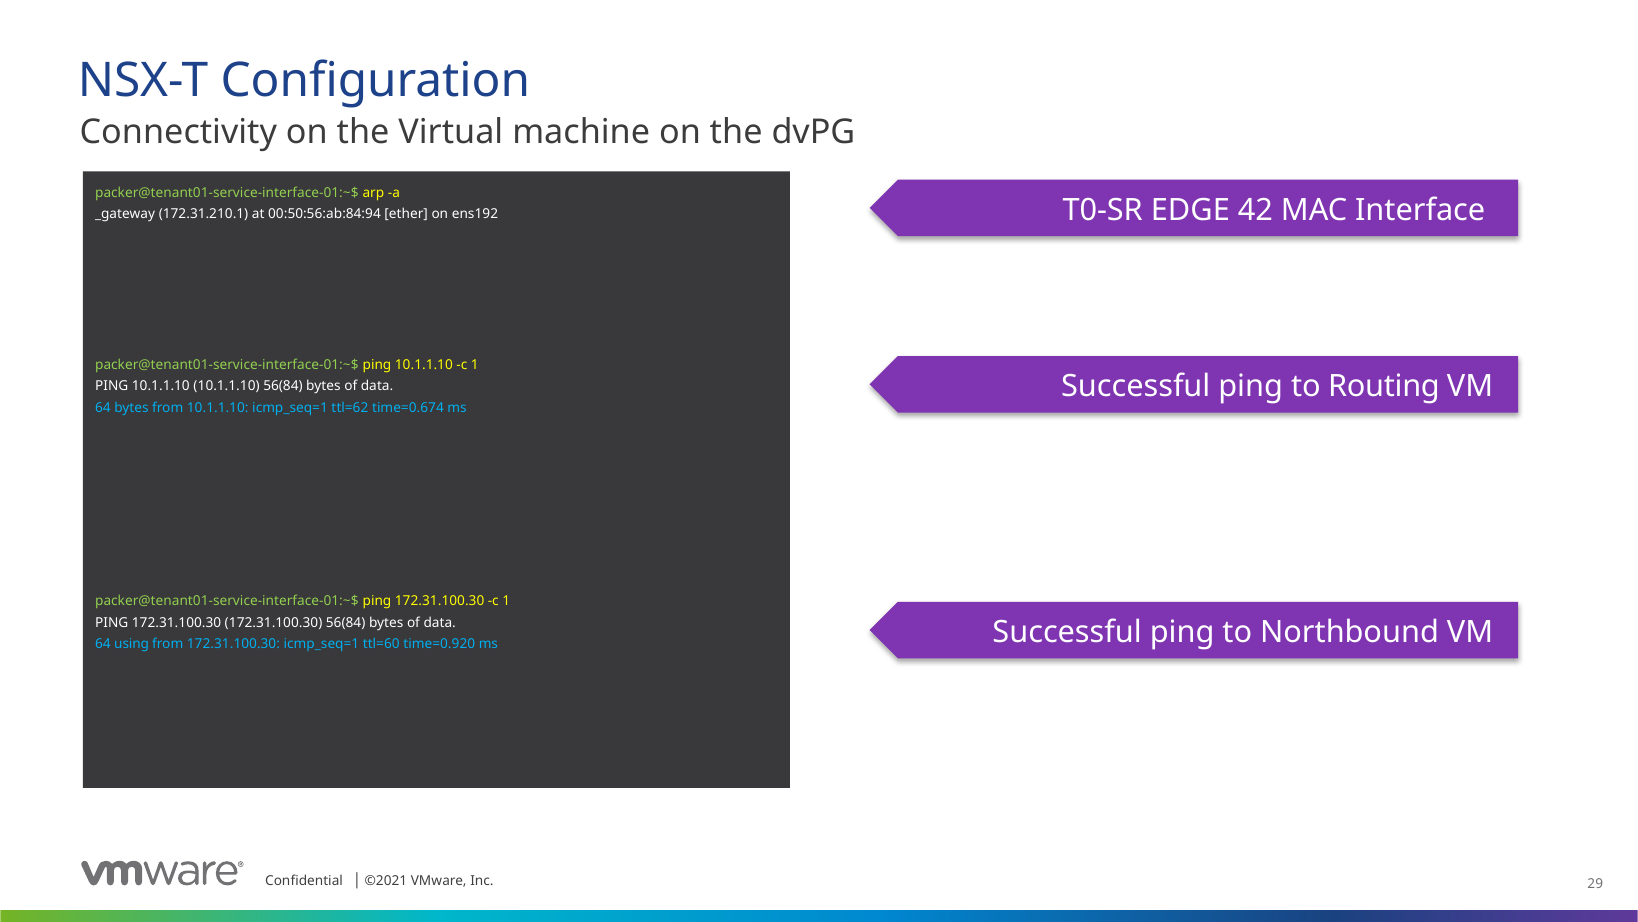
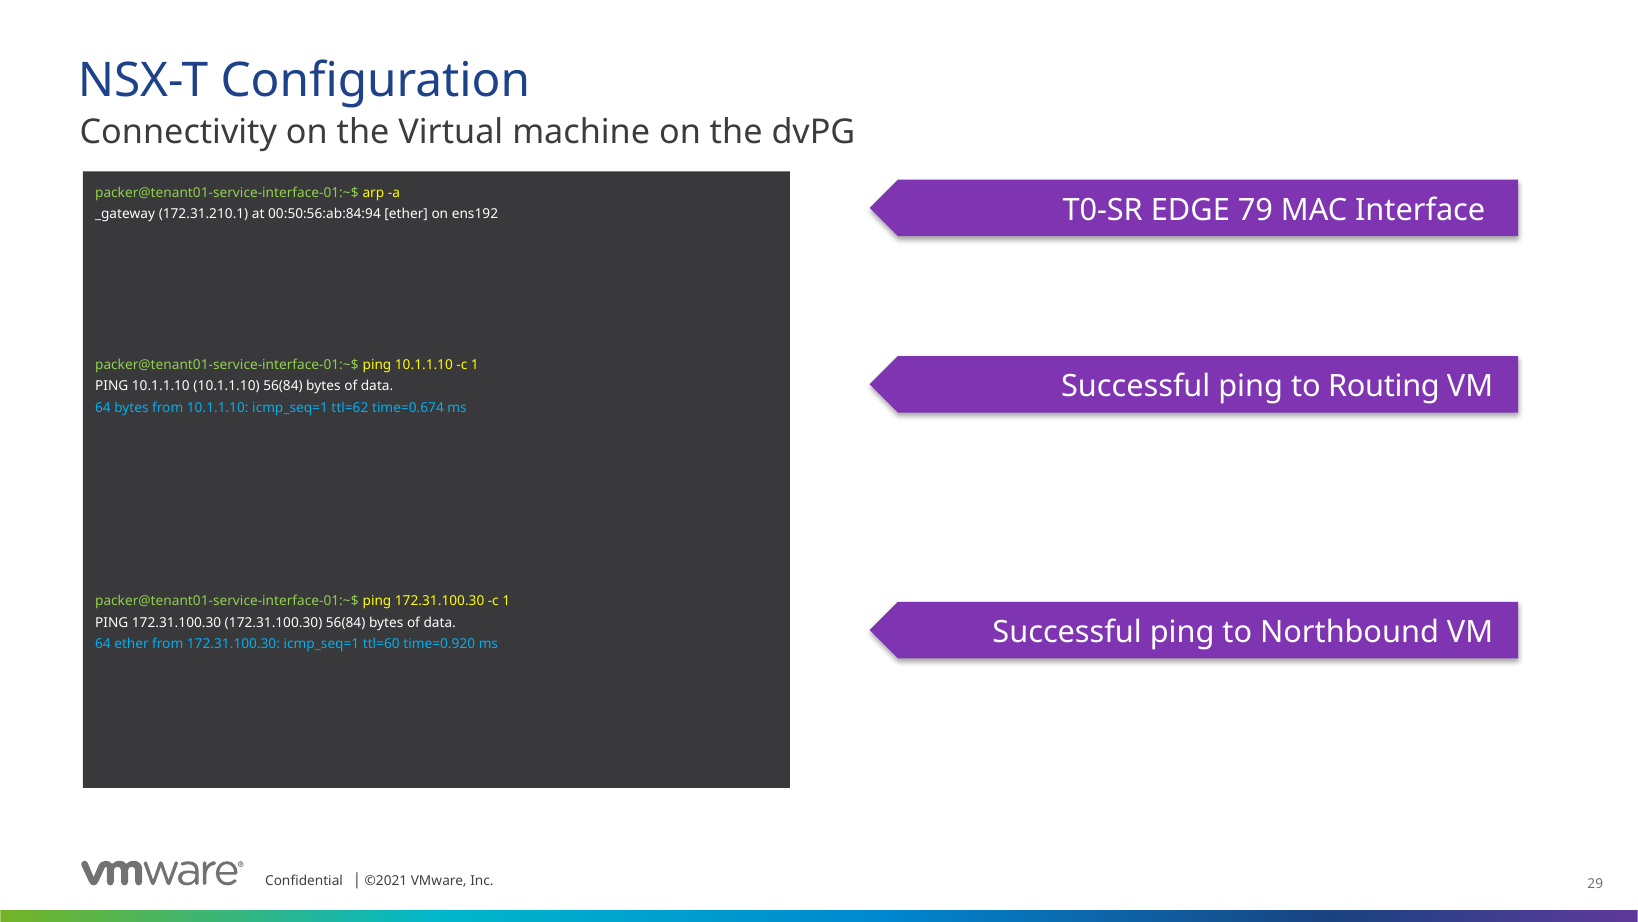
42: 42 -> 79
64 using: using -> ether
